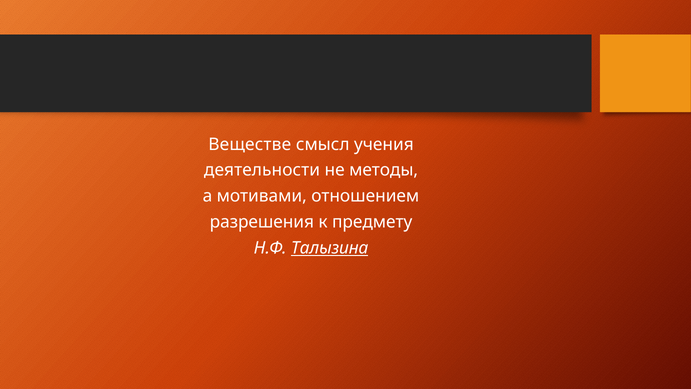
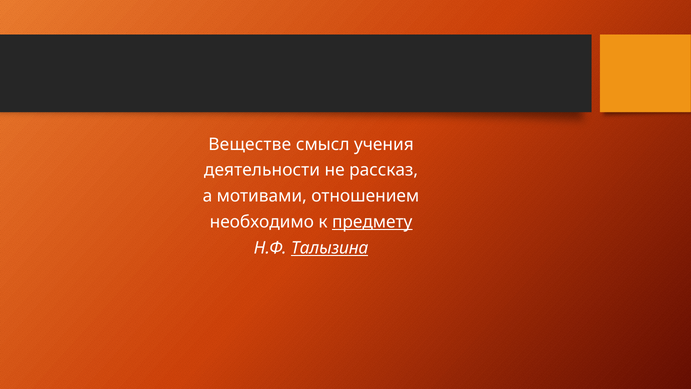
методы: методы -> рассказ
разрешения: разрешения -> необходимо
предмету underline: none -> present
